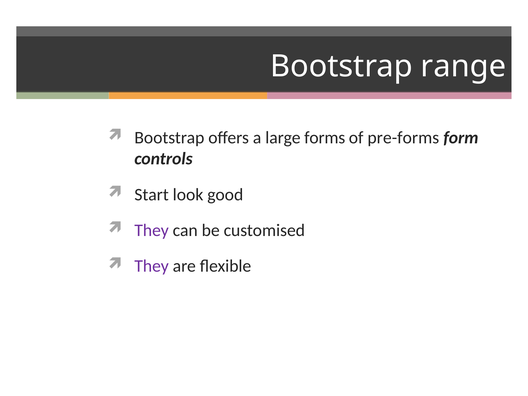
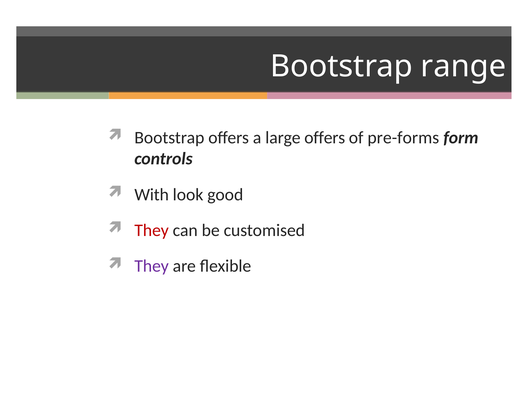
large forms: forms -> offers
Start: Start -> With
They at (152, 230) colour: purple -> red
